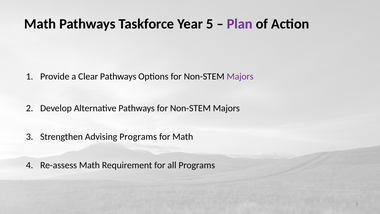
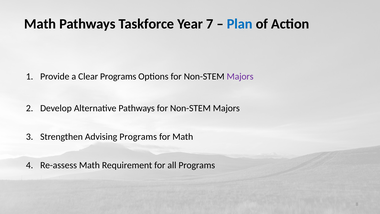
5: 5 -> 7
Plan colour: purple -> blue
Clear Pathways: Pathways -> Programs
